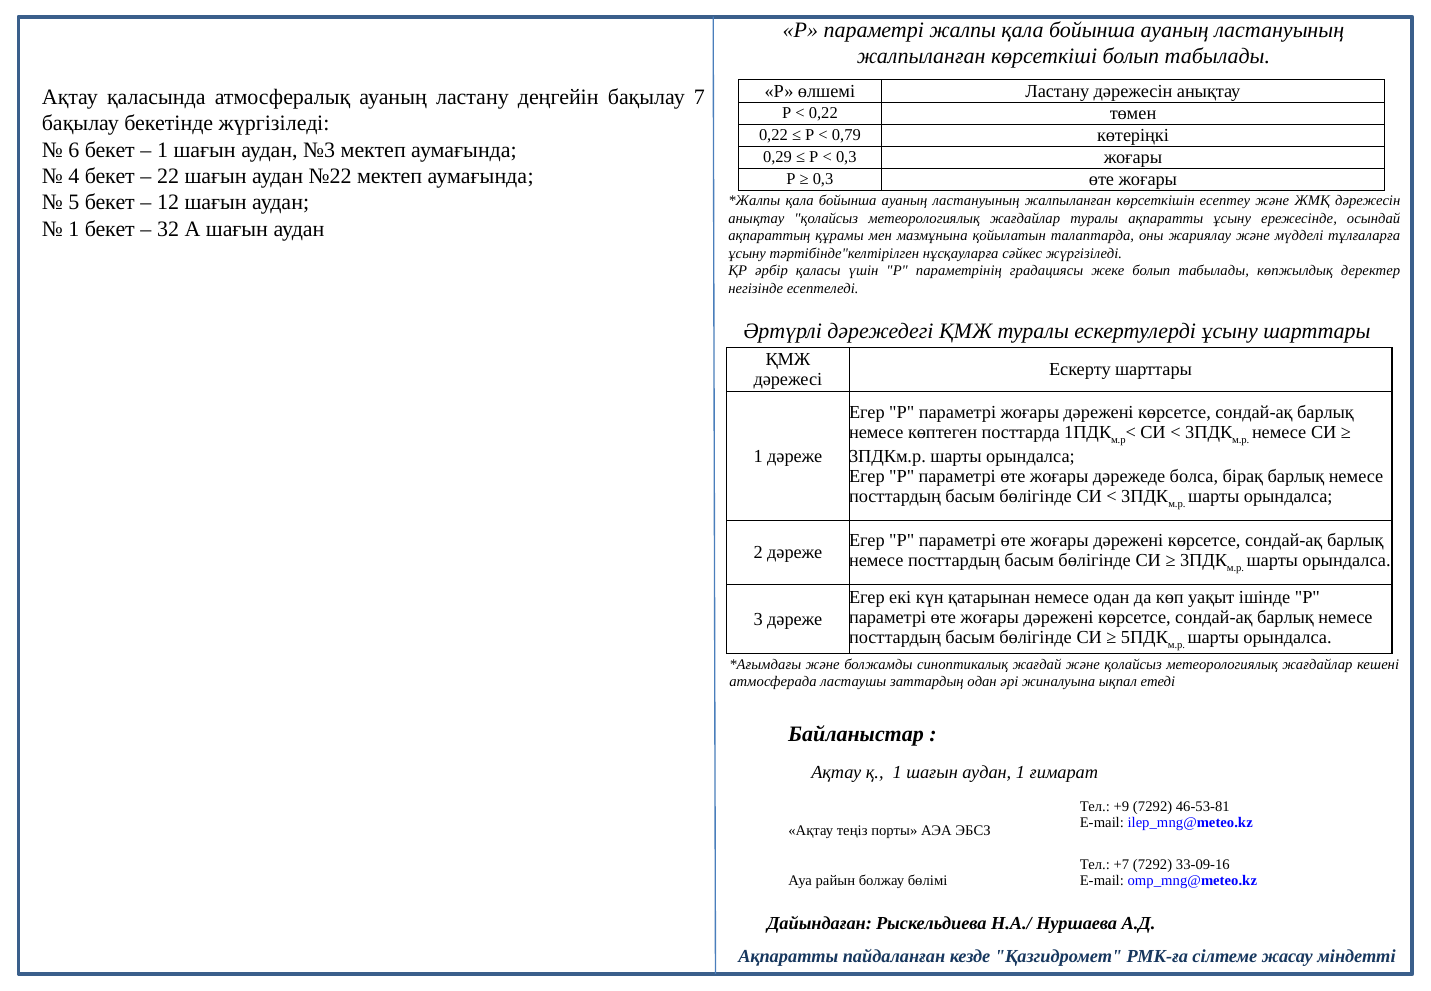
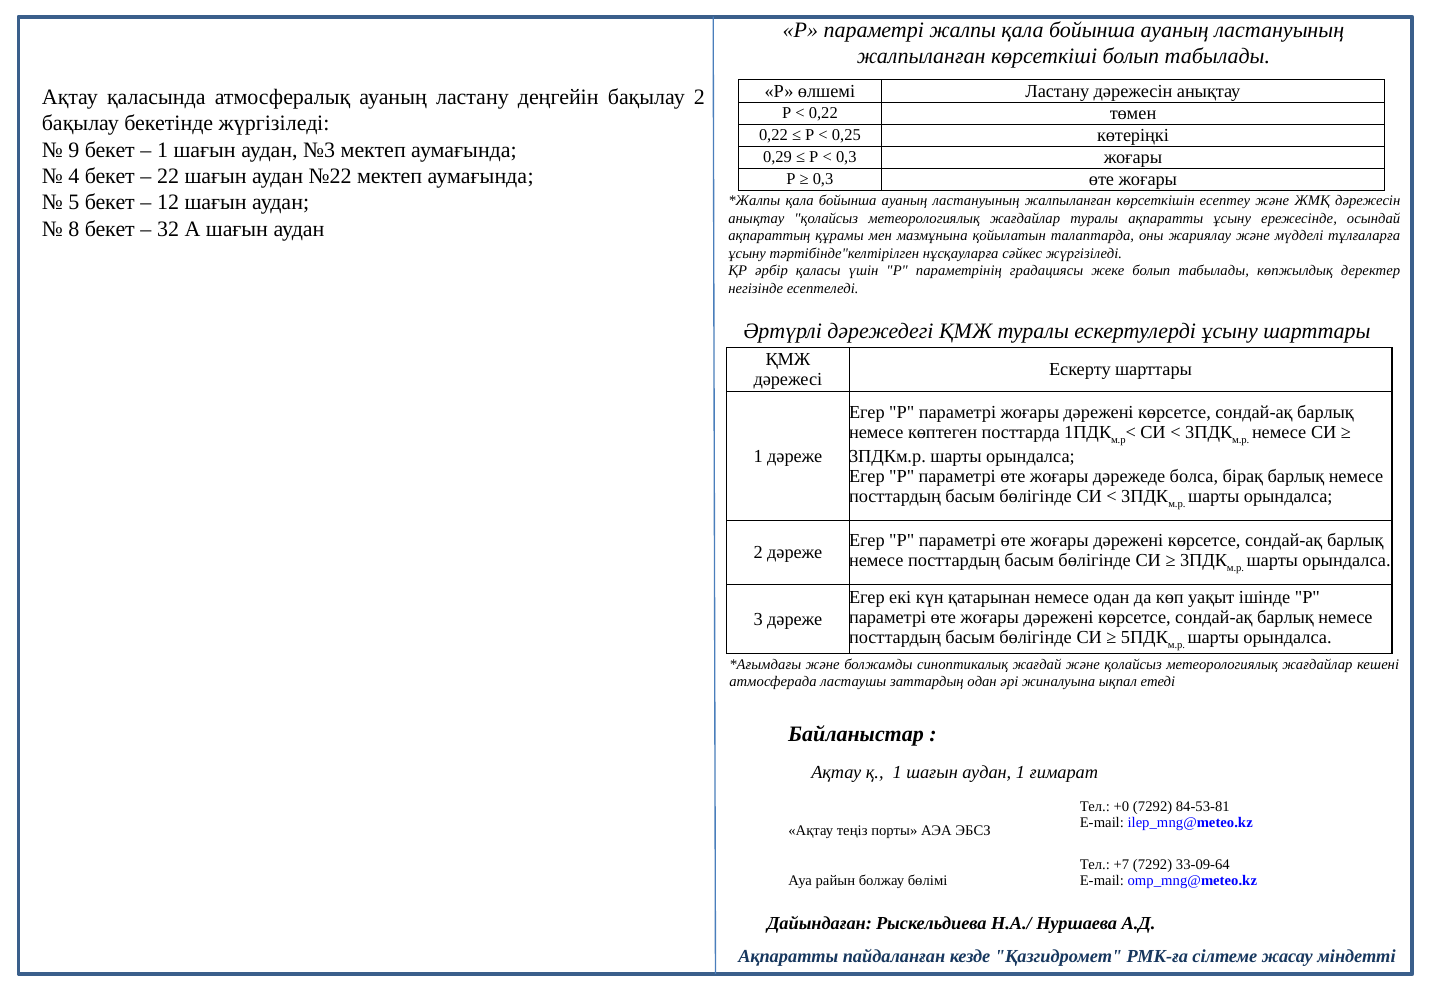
бақылау 7: 7 -> 2
0,79: 0,79 -> 0,25
6: 6 -> 9
1 at (74, 229): 1 -> 8
+9: +9 -> +0
46-53-81: 46-53-81 -> 84-53-81
33-09-16: 33-09-16 -> 33-09-64
